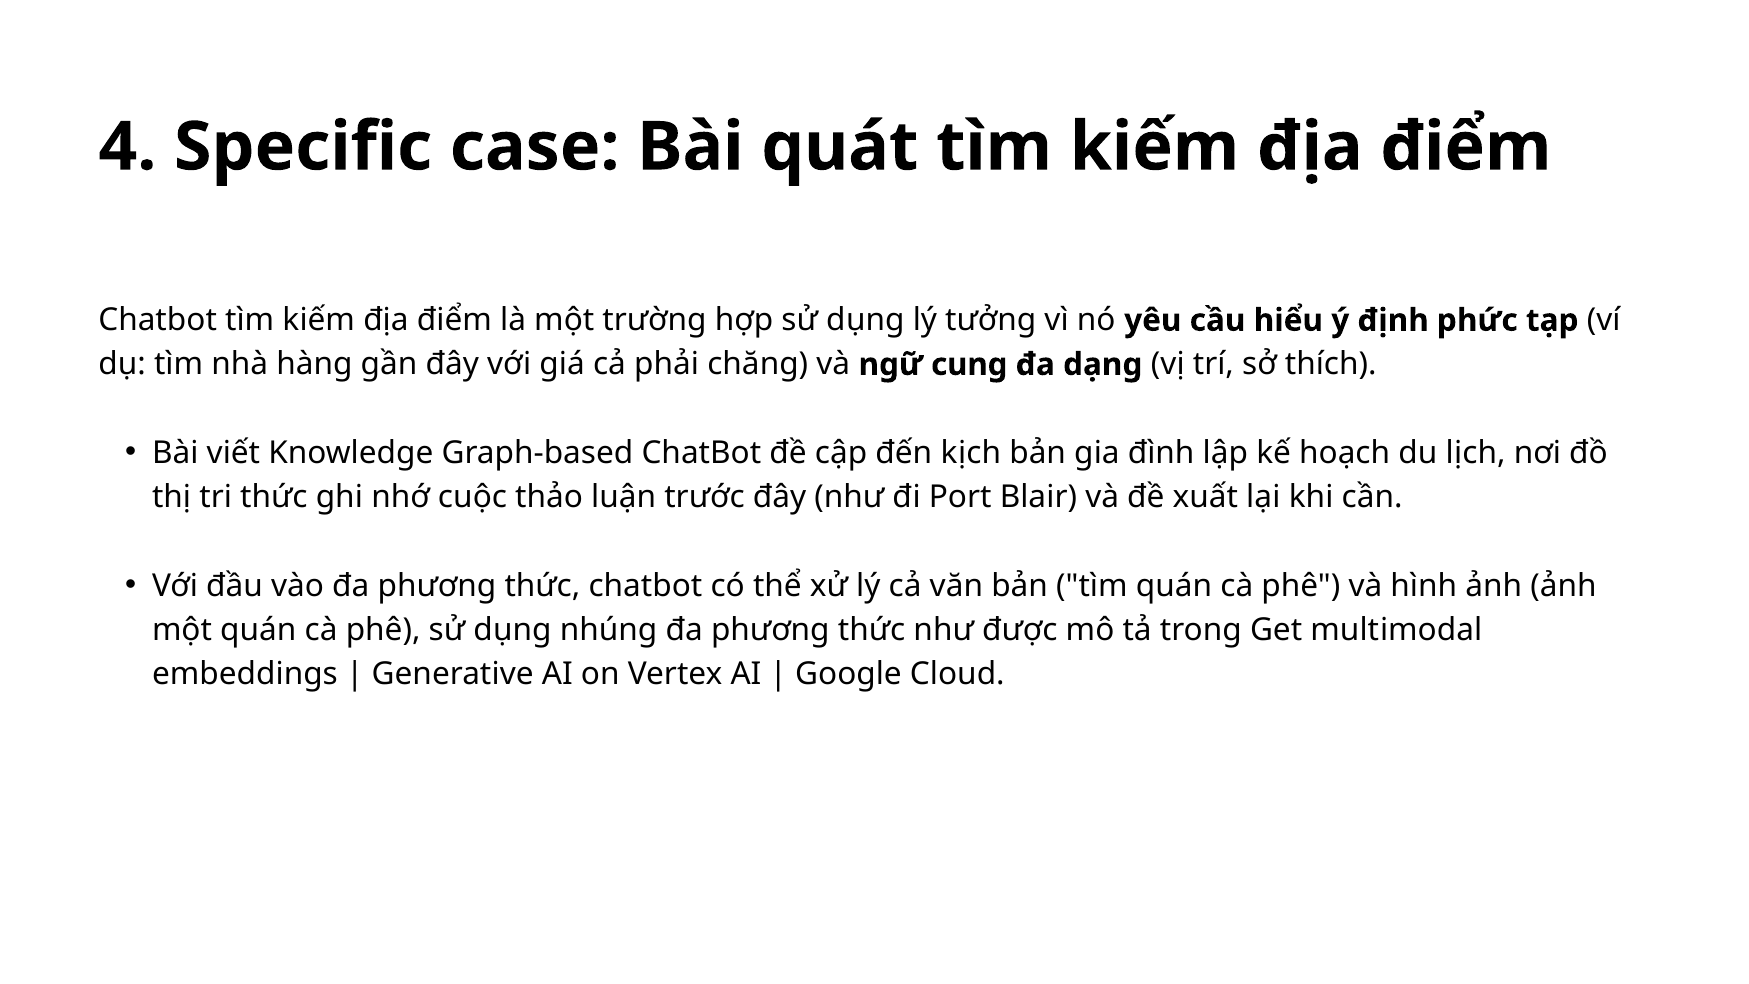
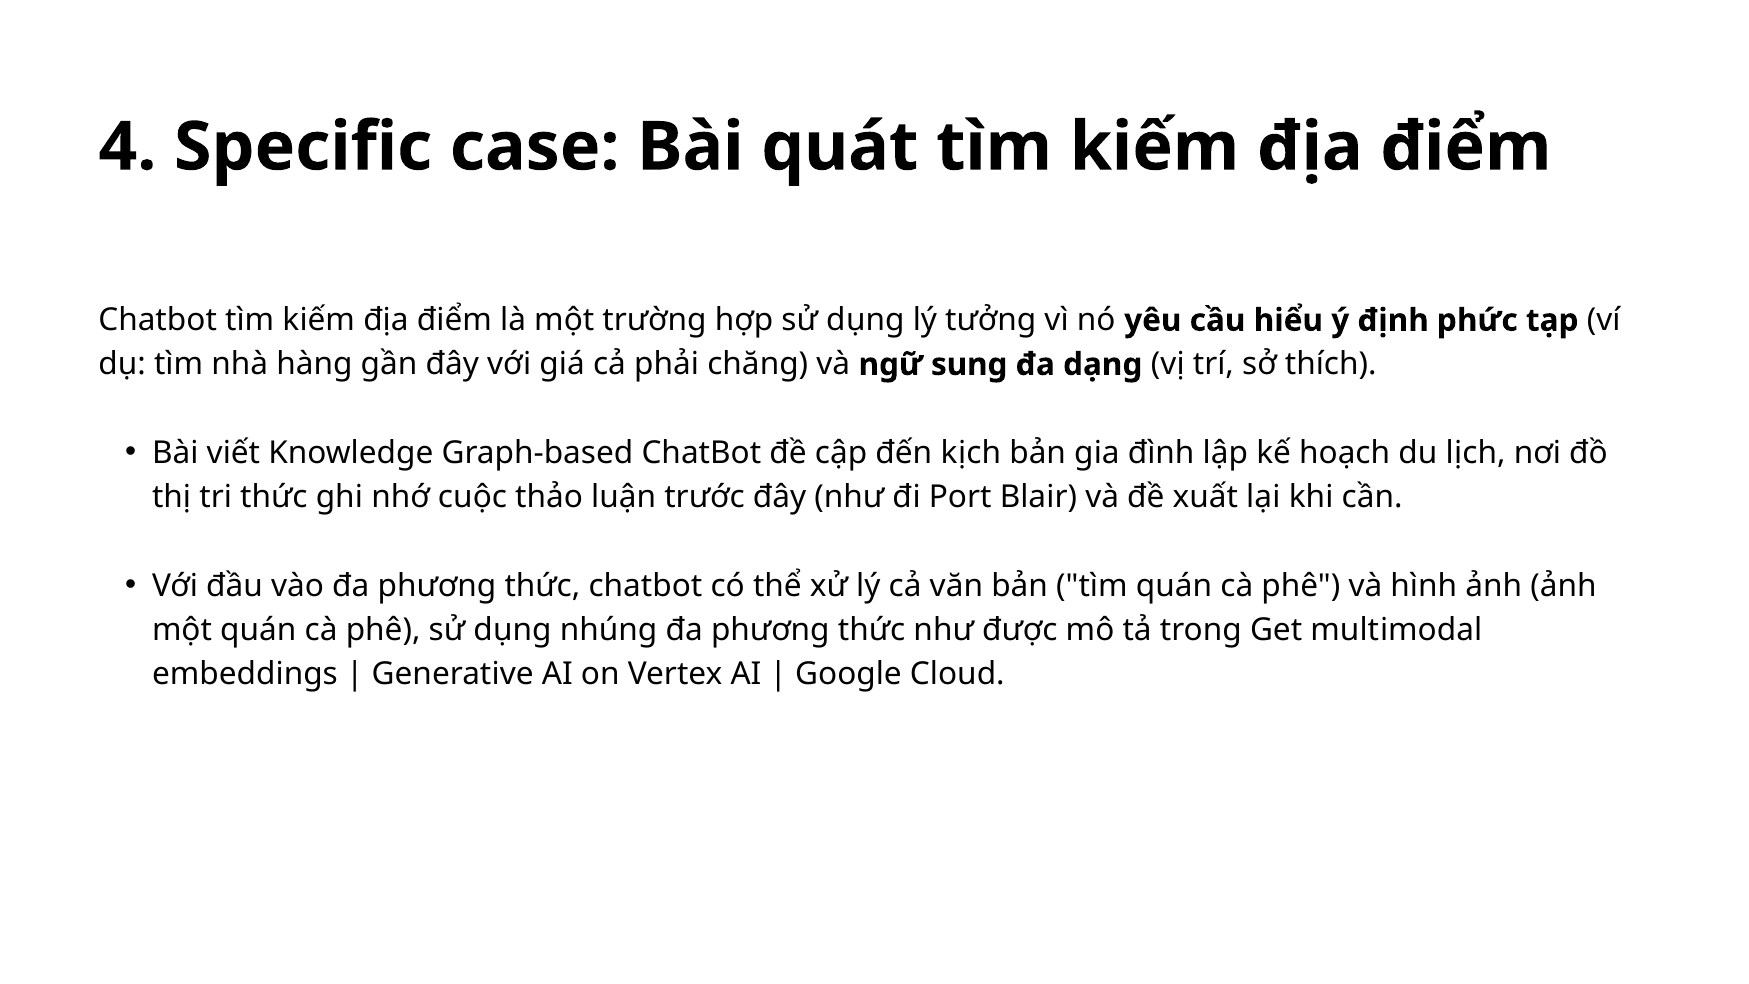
cung: cung -> sung
